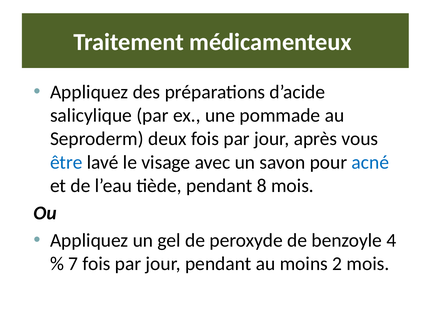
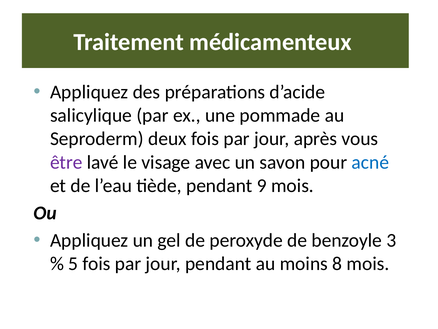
être colour: blue -> purple
8: 8 -> 9
4: 4 -> 3
7: 7 -> 5
2: 2 -> 8
